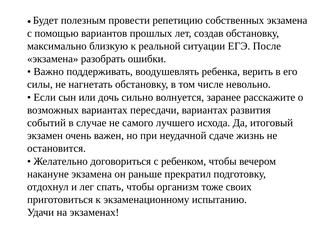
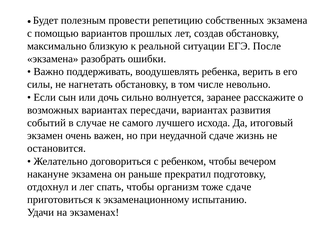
тоже своих: своих -> сдаче
